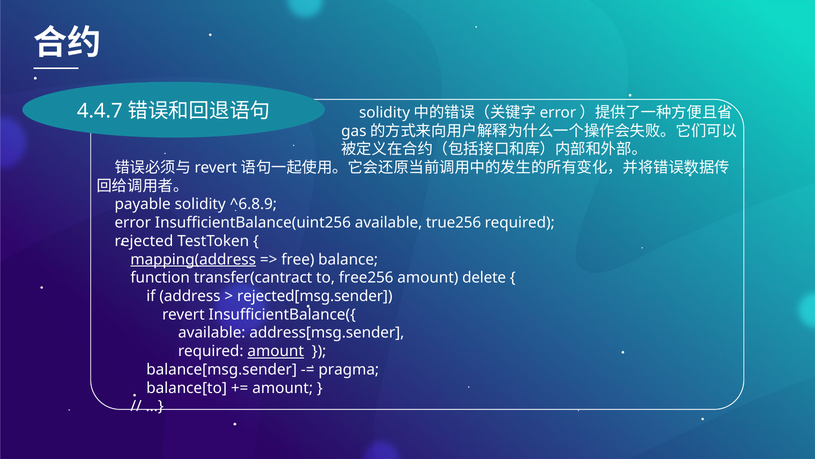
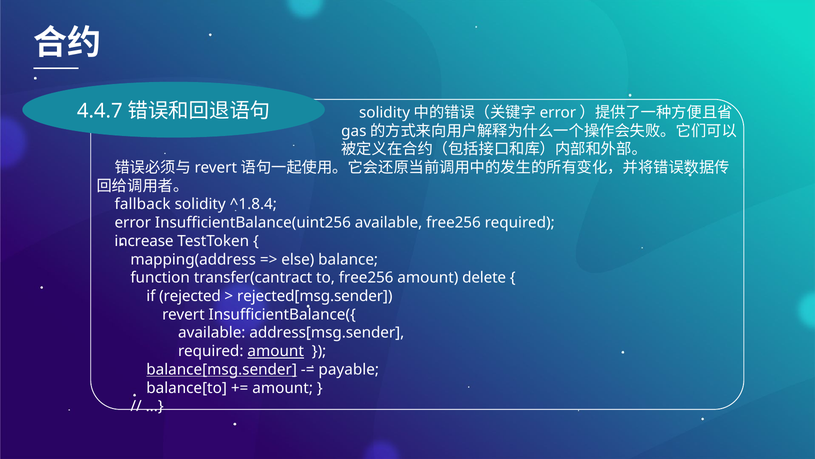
payable: payable -> fallback
^6.8.9: ^6.8.9 -> ^1.8.4
available true256: true256 -> free256
rejected: rejected -> increase
mapping(address underline: present -> none
free: free -> else
address: address -> rejected
balance[msg.sender underline: none -> present
pragma: pragma -> payable
